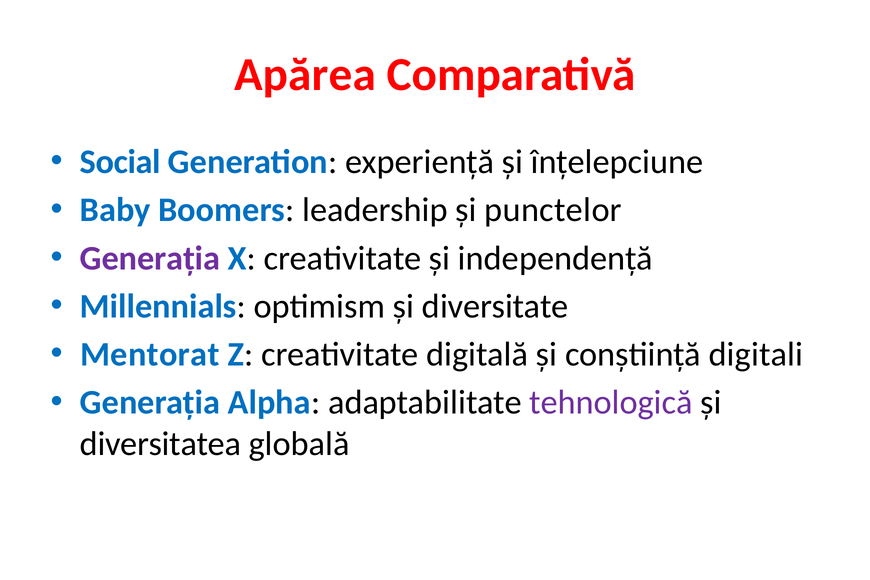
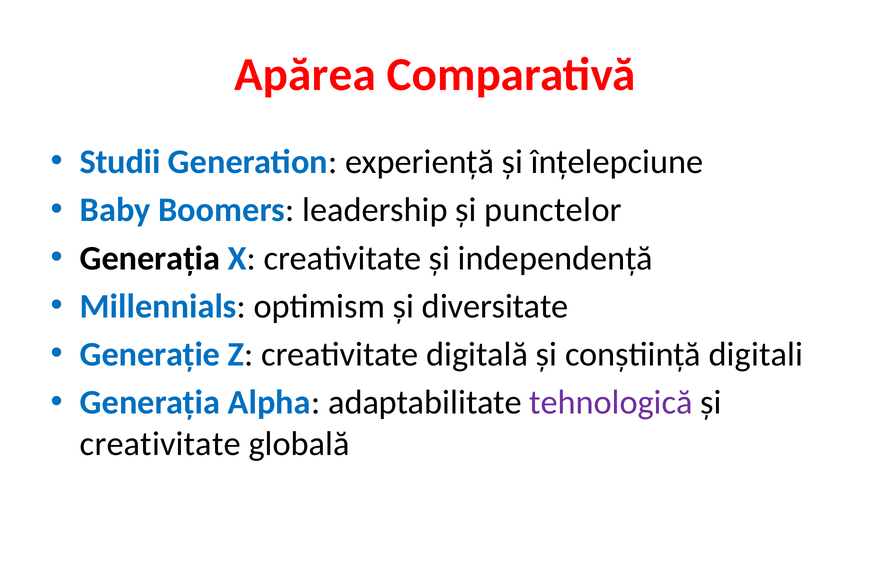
Social: Social -> Studii
Generația at (150, 258) colour: purple -> black
Mentorat: Mentorat -> Generație
diversitatea at (161, 444): diversitatea -> creativitate
